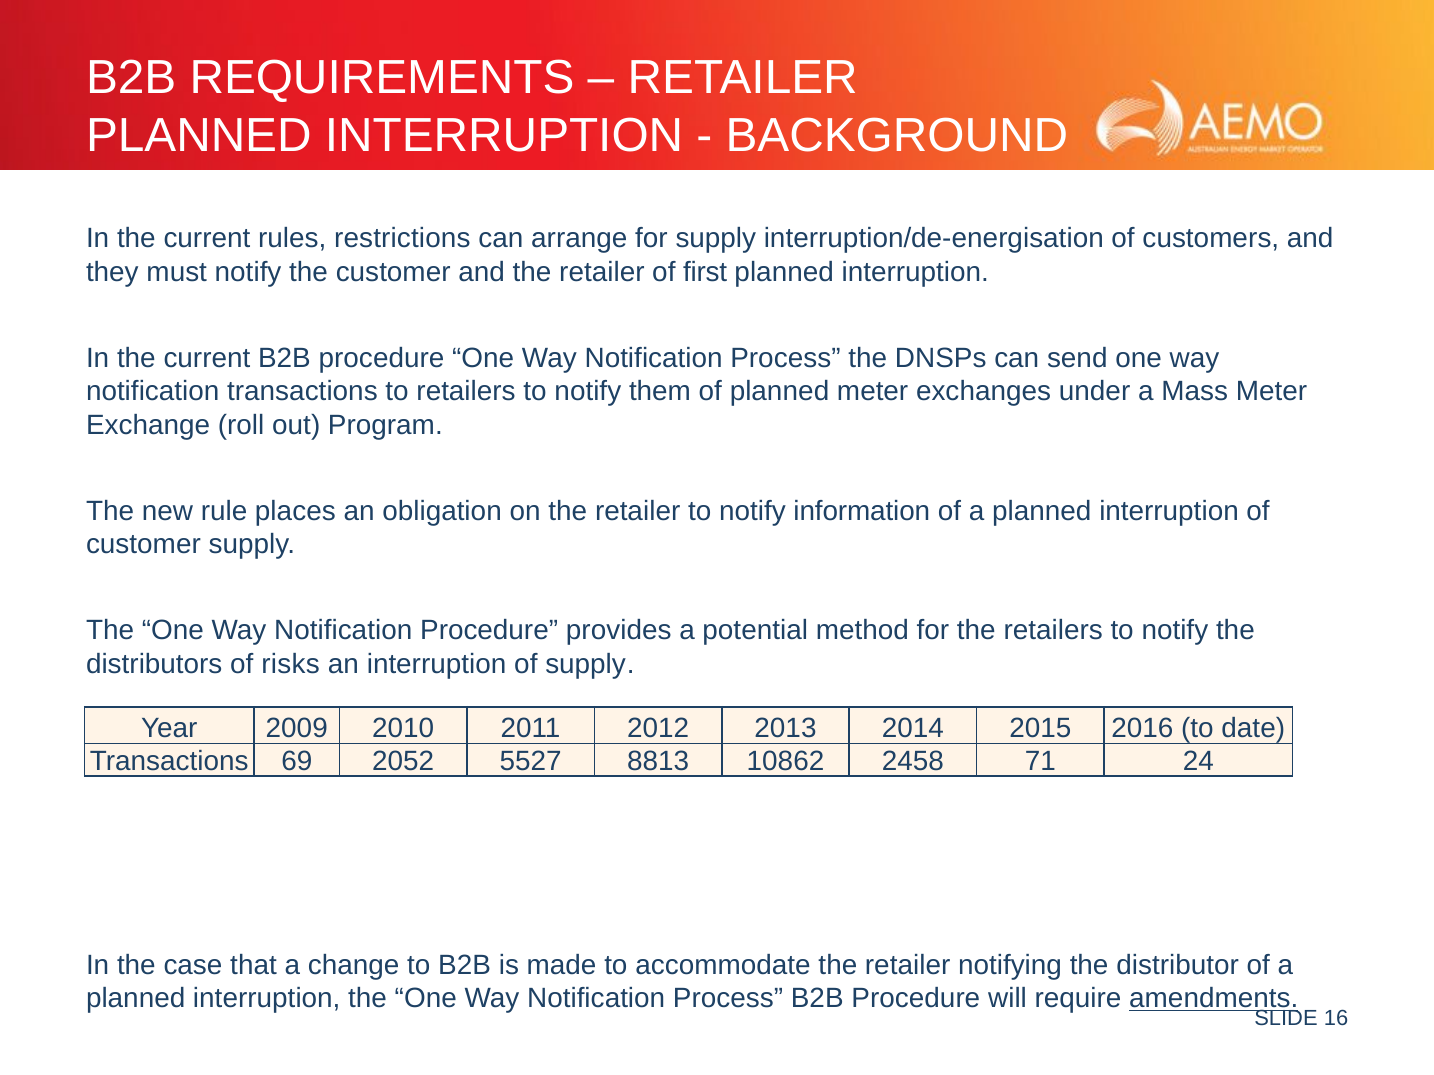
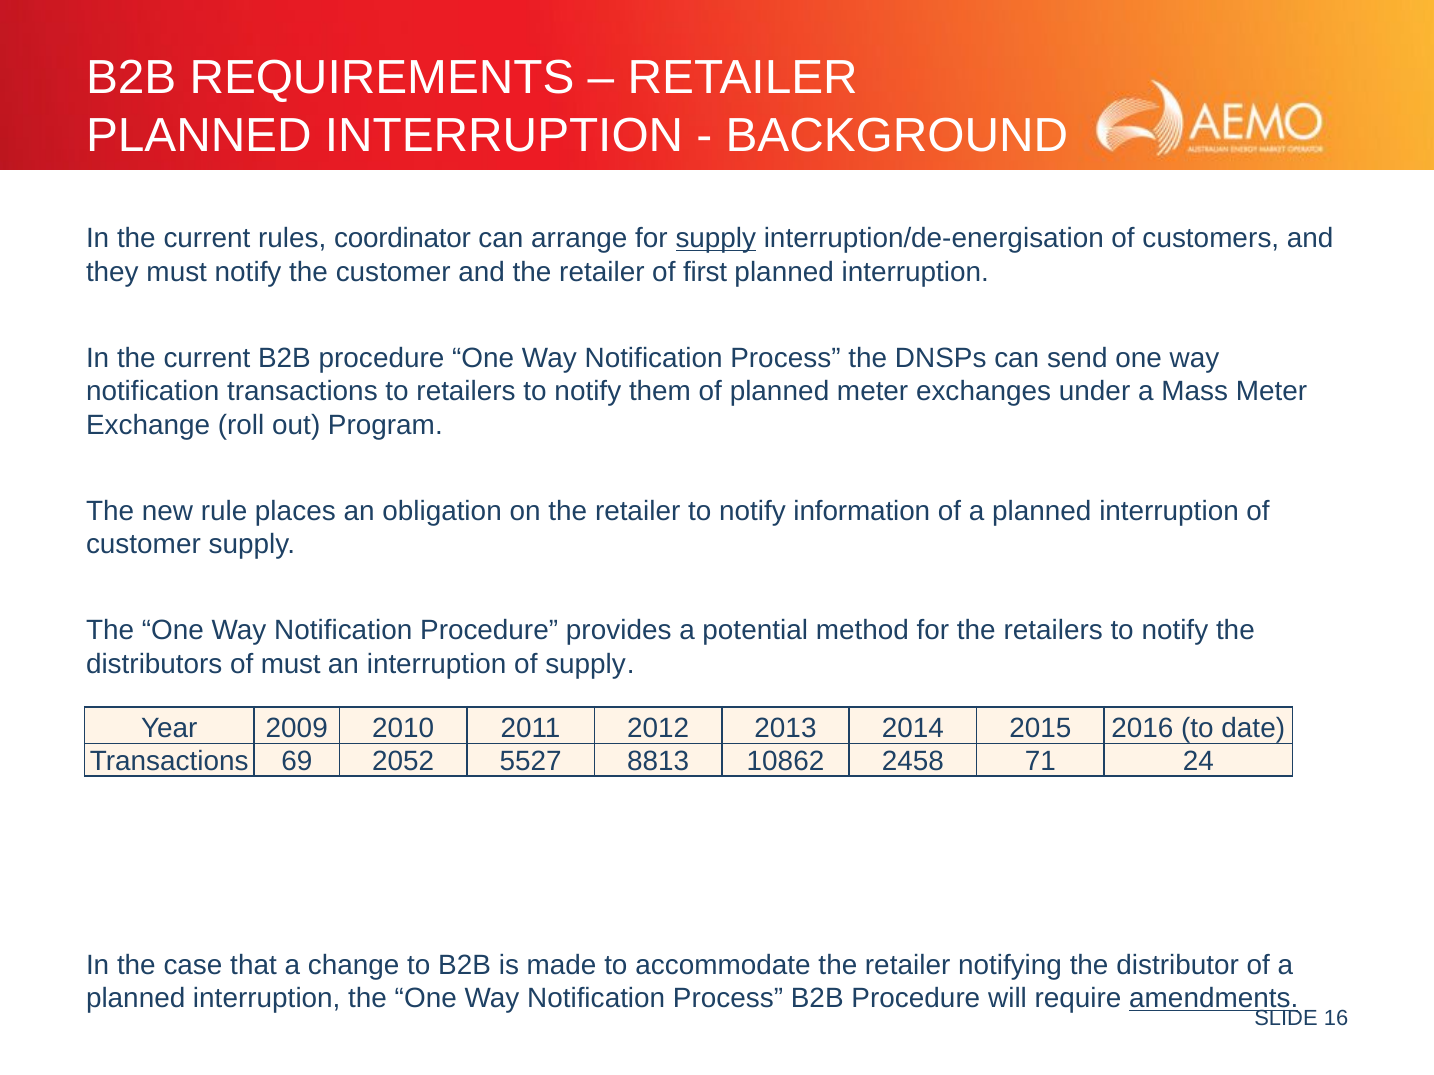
restrictions: restrictions -> coordinator
supply at (716, 239) underline: none -> present
of risks: risks -> must
